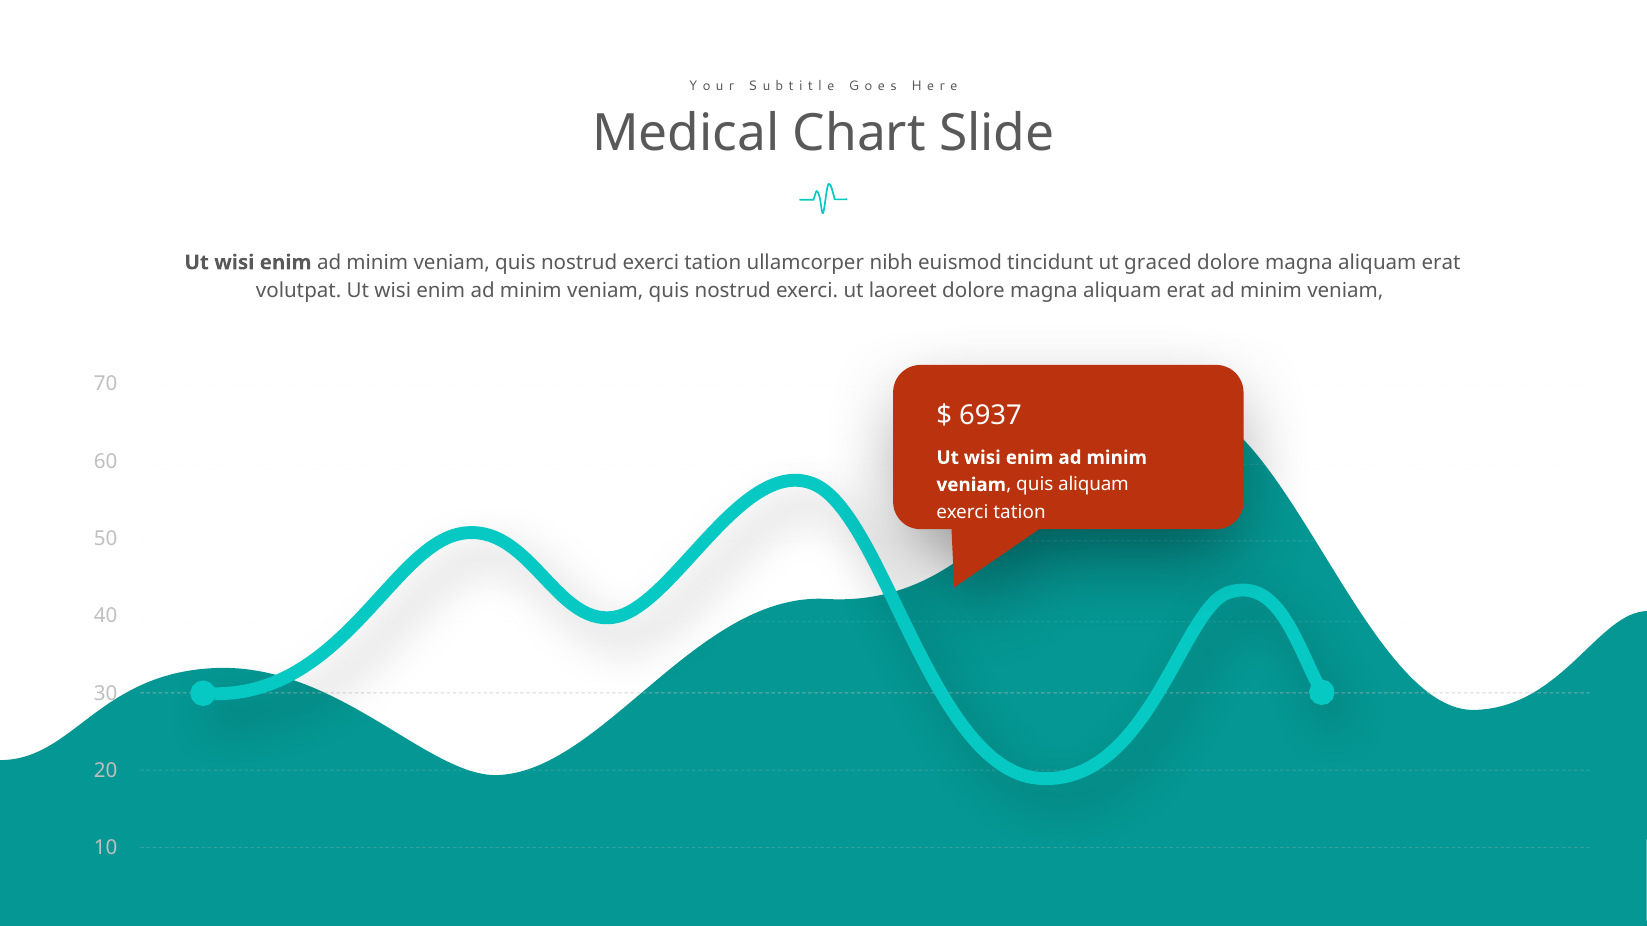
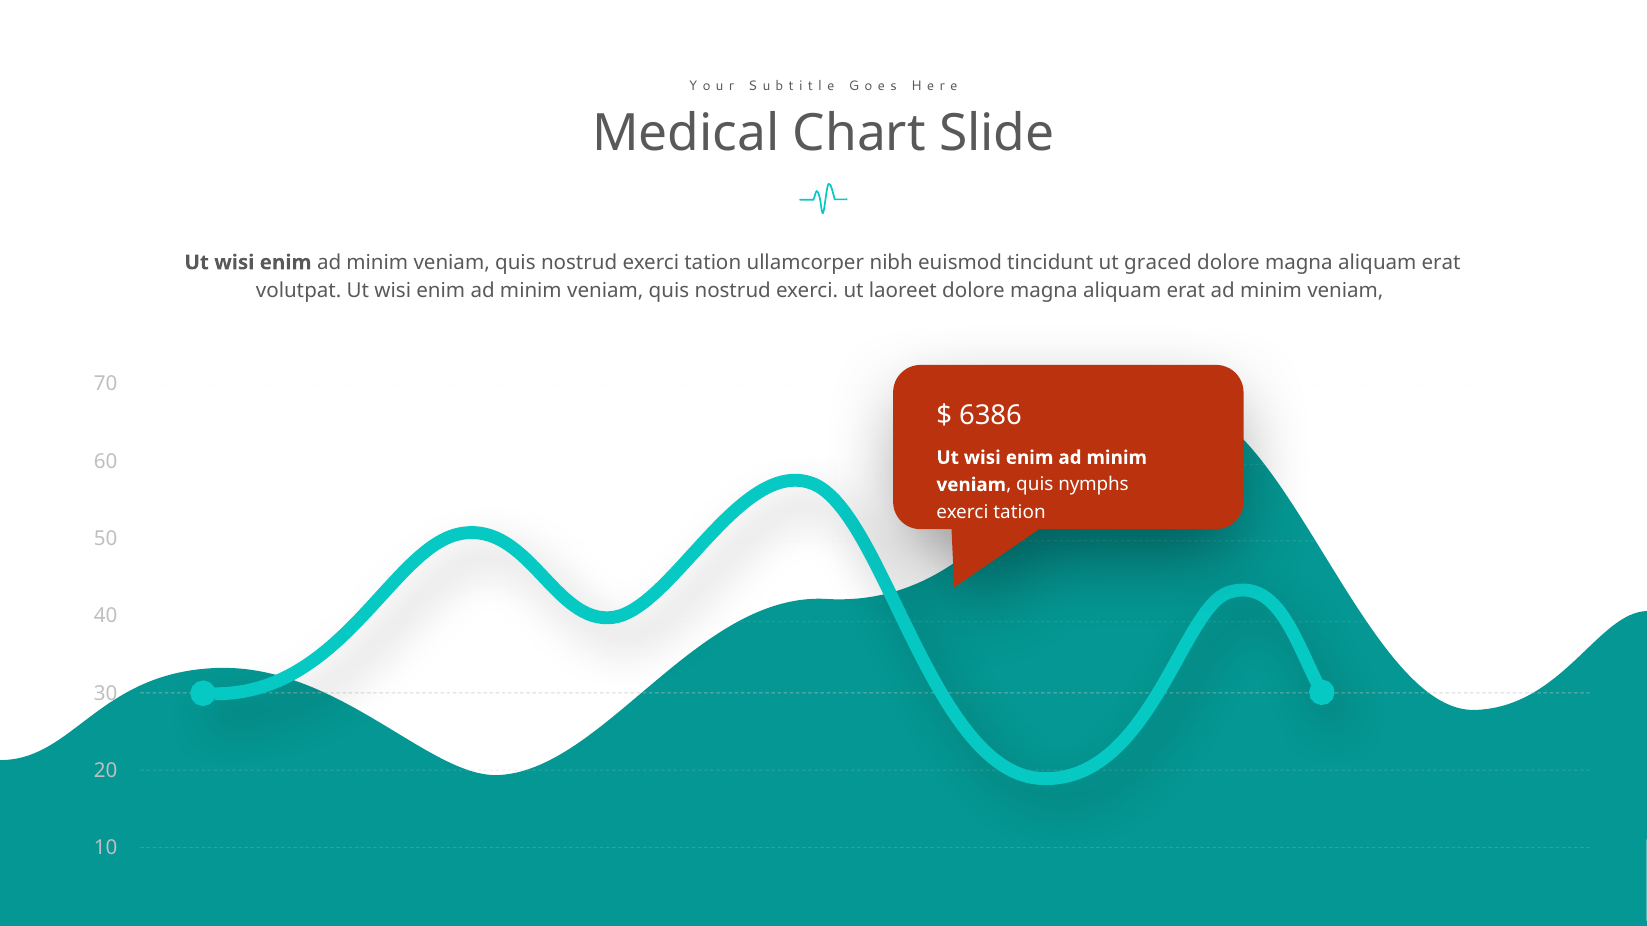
6937: 6937 -> 6386
quis aliquam: aliquam -> nymphs
